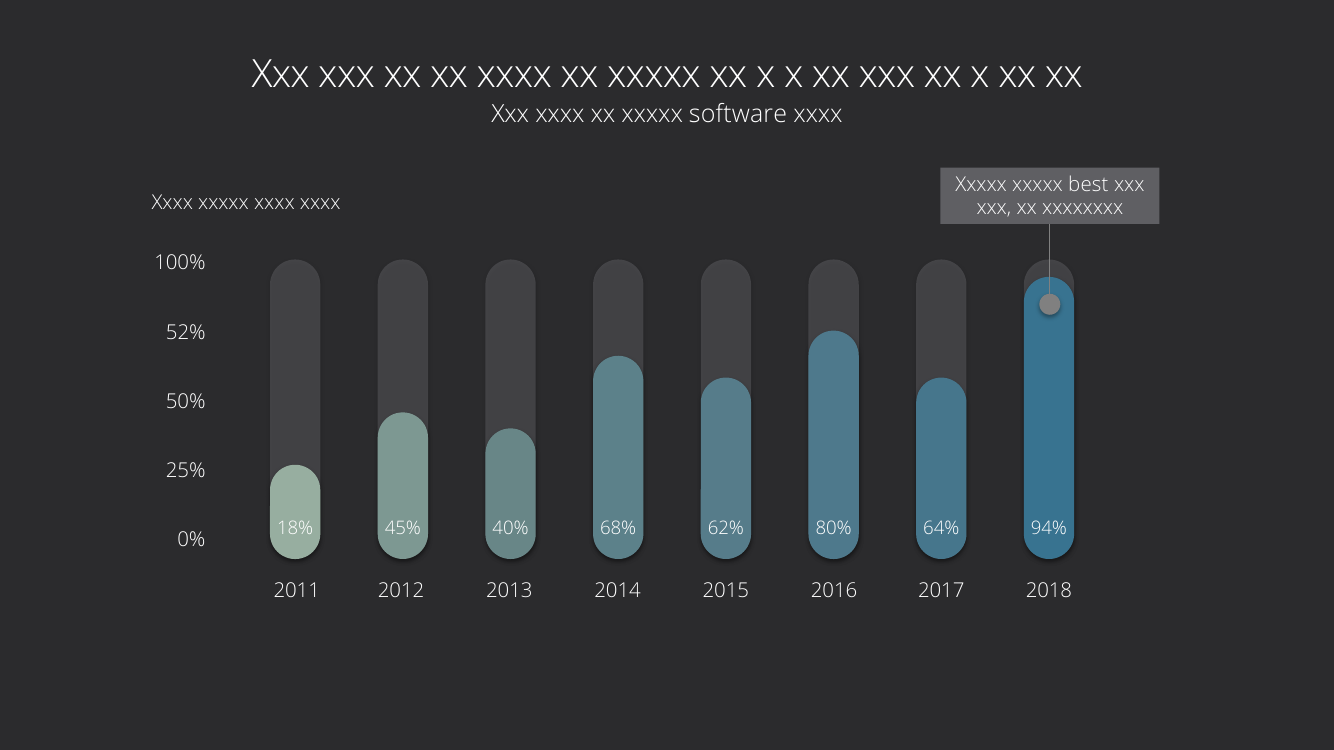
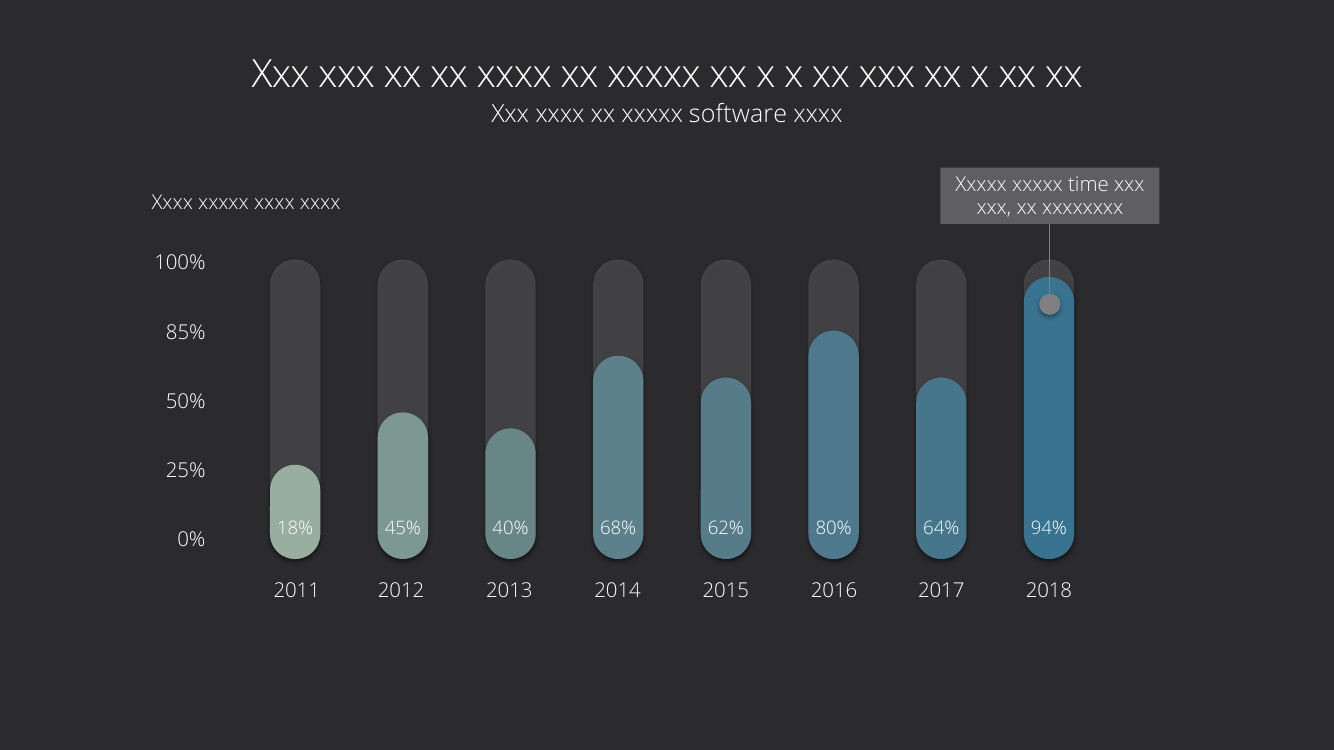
best: best -> time
52%: 52% -> 85%
